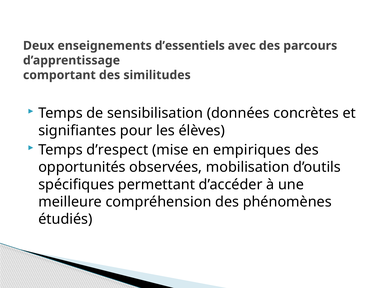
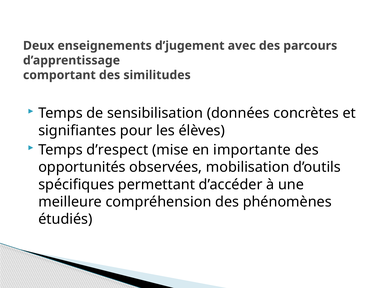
d’essentiels: d’essentiels -> d’jugement
empiriques: empiriques -> importante
